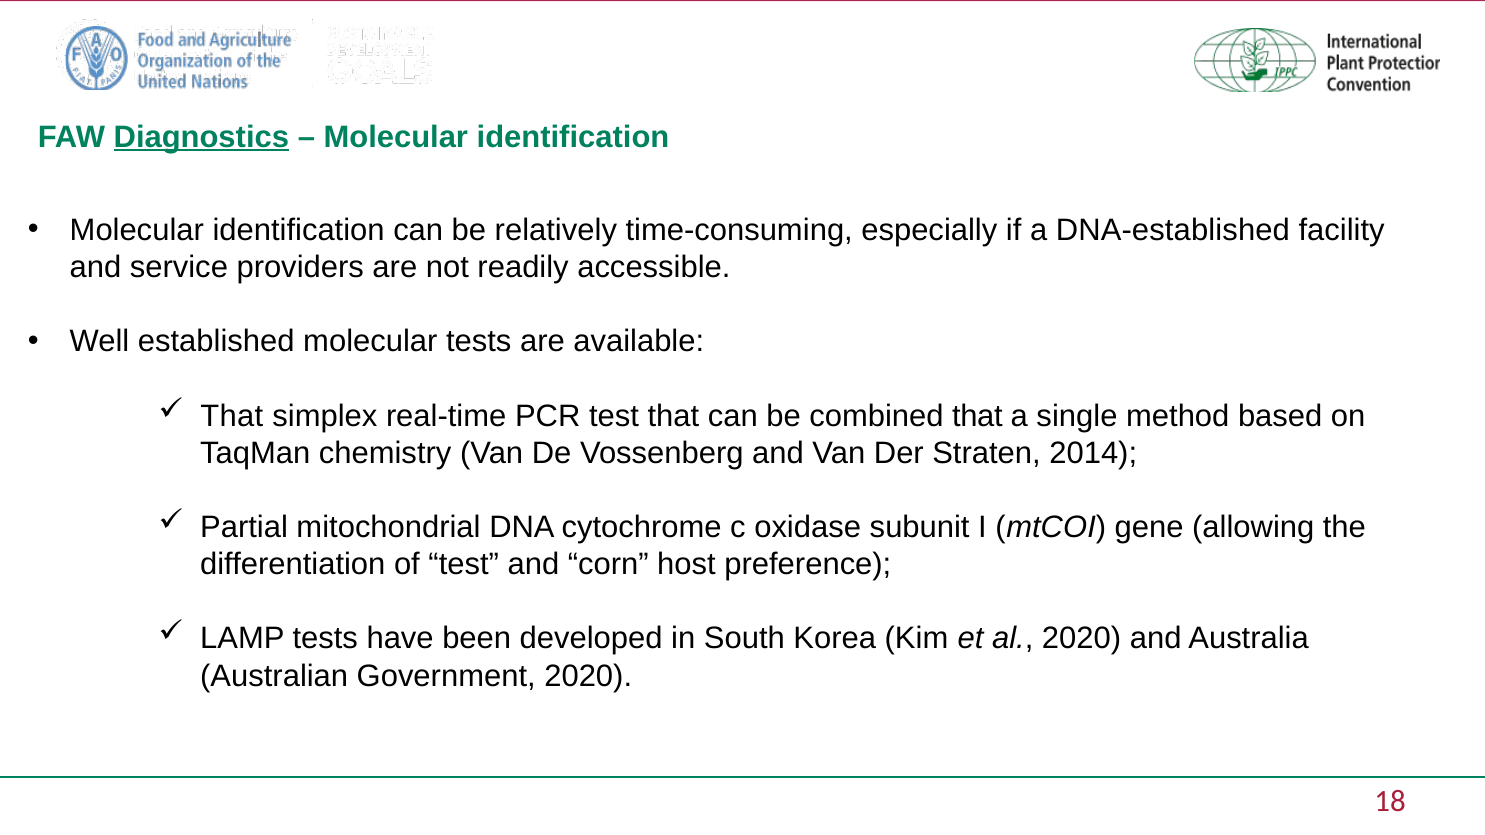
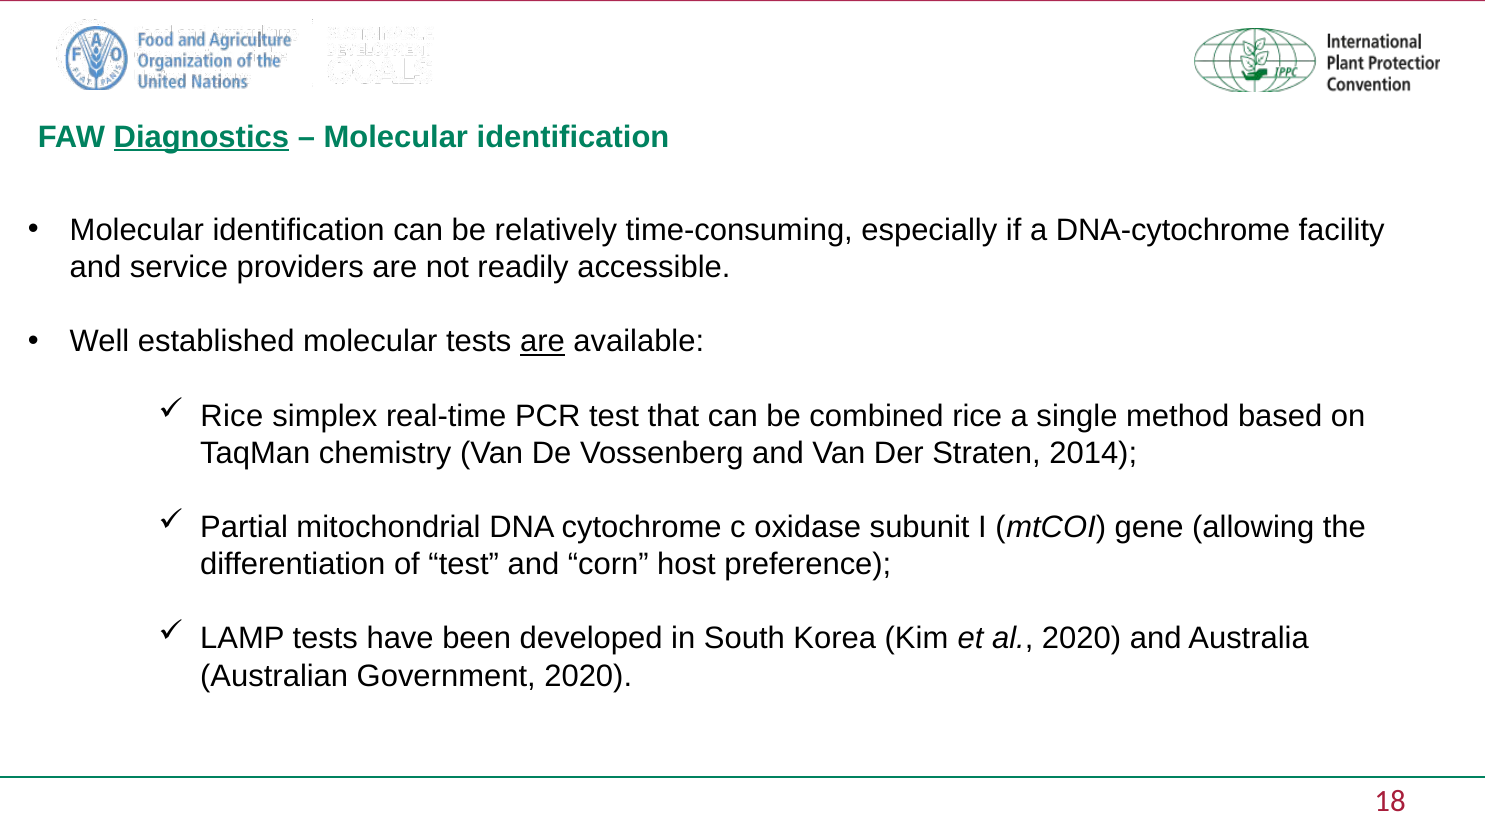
DNA-established: DNA-established -> DNA-cytochrome
are at (542, 342) underline: none -> present
That at (232, 416): That -> Rice
combined that: that -> rice
